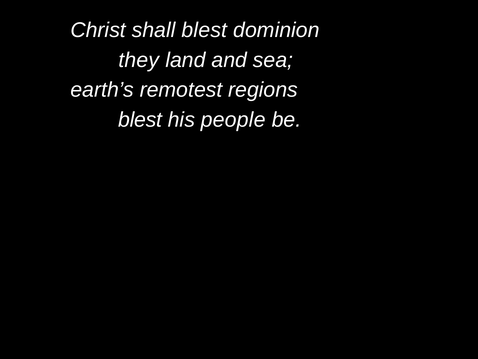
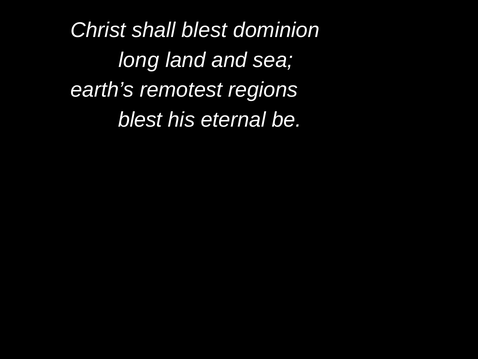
they: they -> long
people: people -> eternal
